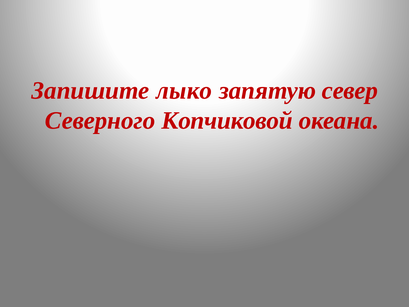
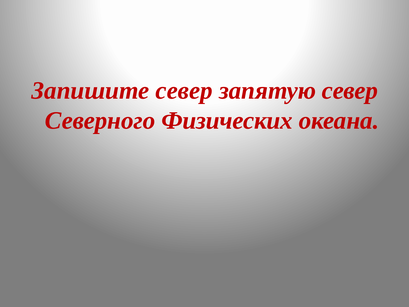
Запишите лыко: лыко -> север
Копчиковой: Копчиковой -> Физических
